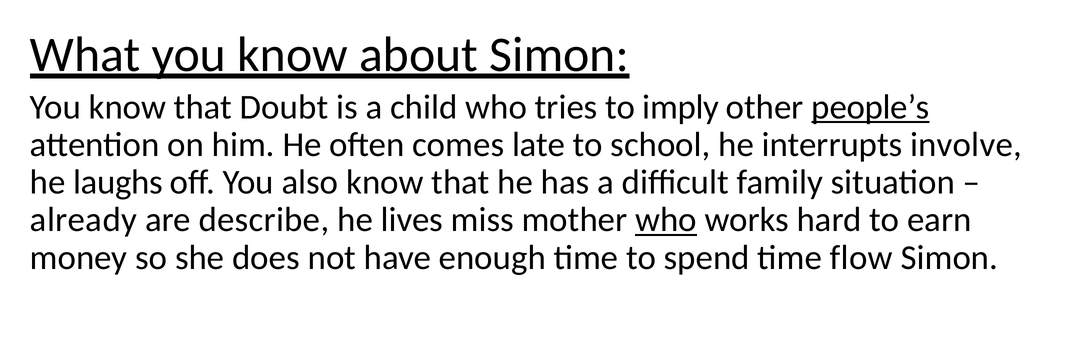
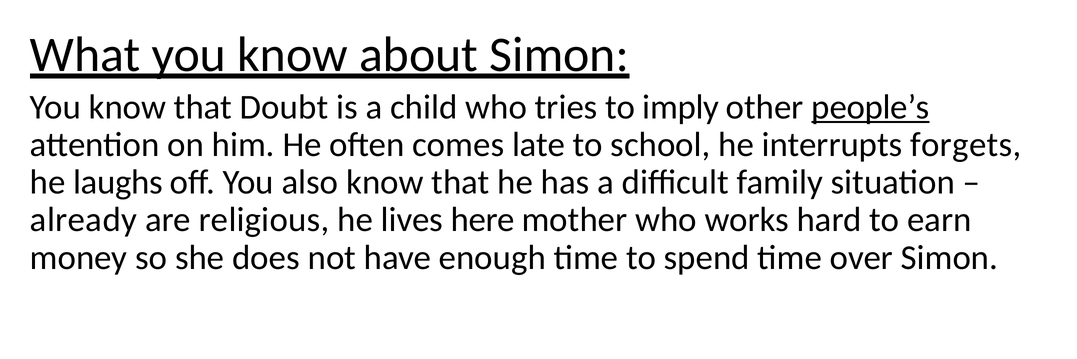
involve: involve -> forgets
describe: describe -> religious
miss: miss -> here
who at (666, 220) underline: present -> none
flow: flow -> over
